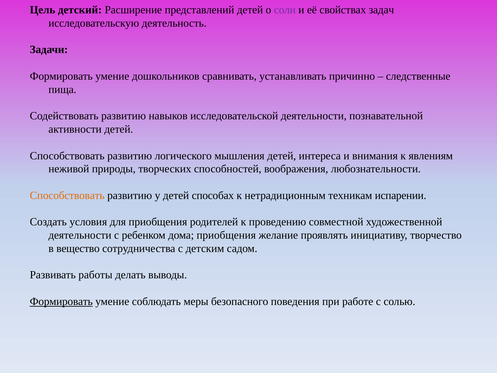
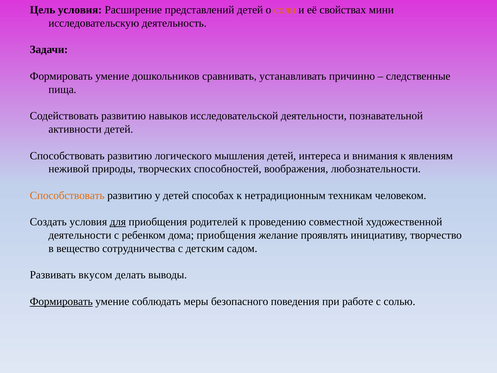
Цель детский: детский -> условия
соли colour: purple -> orange
задач: задач -> мини
испарении: испарении -> человеком
для underline: none -> present
работы: работы -> вкусом
